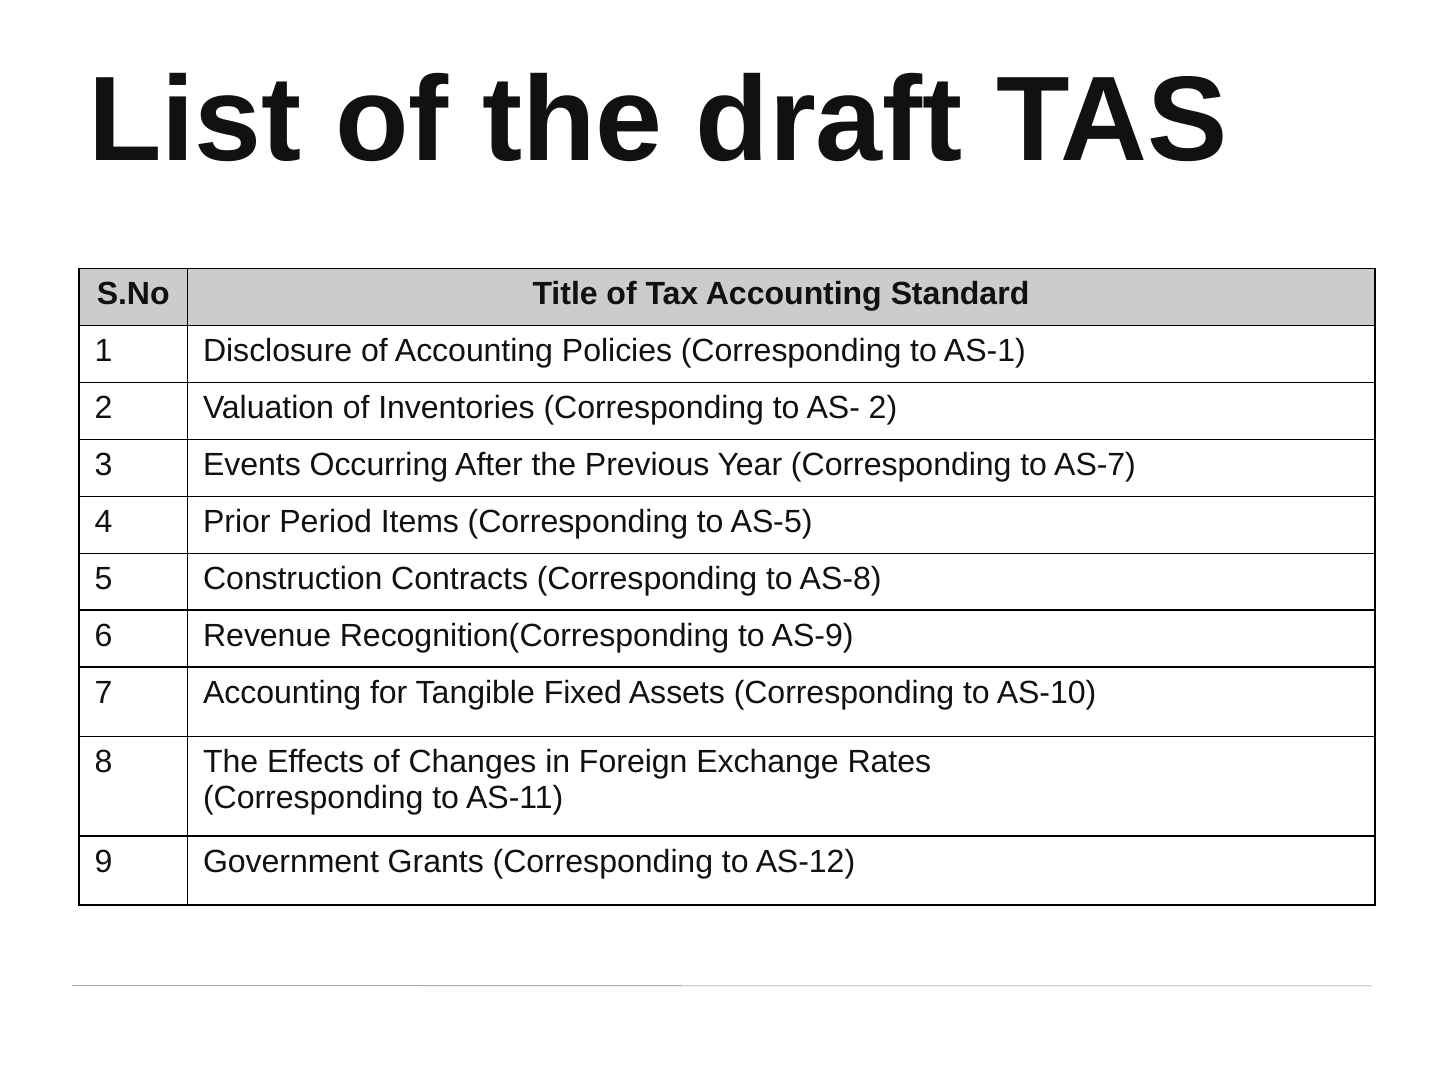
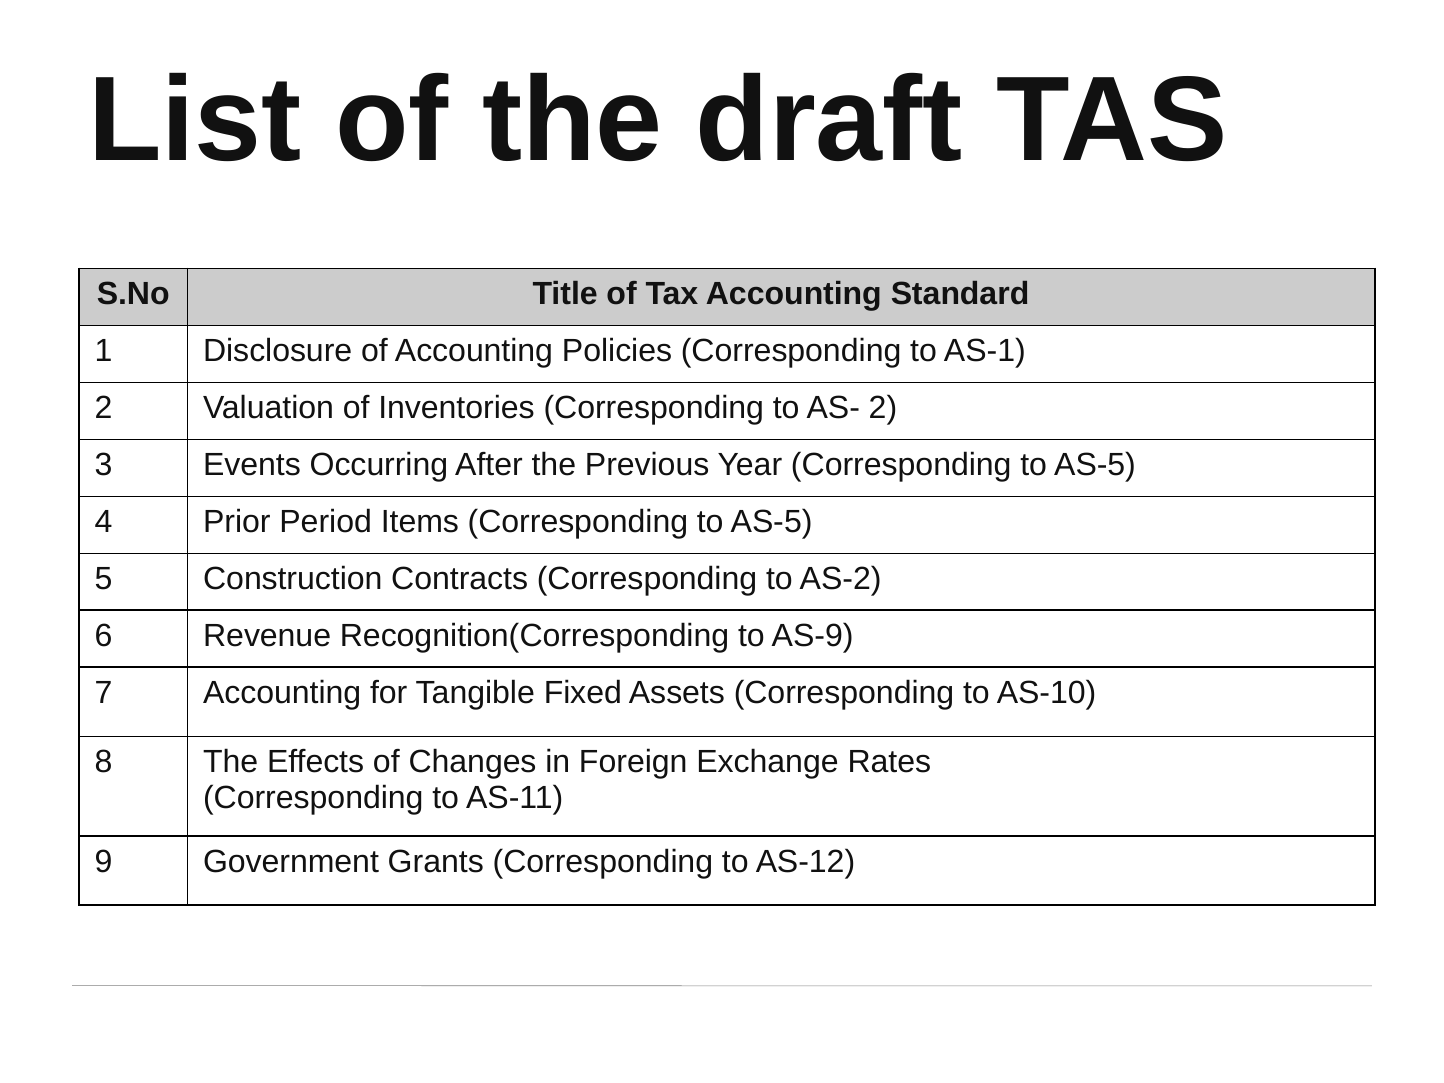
Year Corresponding to AS-7: AS-7 -> AS-5
AS-8: AS-8 -> AS-2
